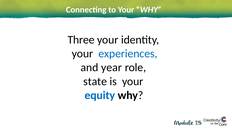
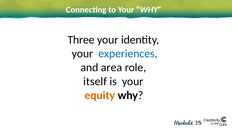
year: year -> area
state: state -> itself
equity colour: blue -> orange
